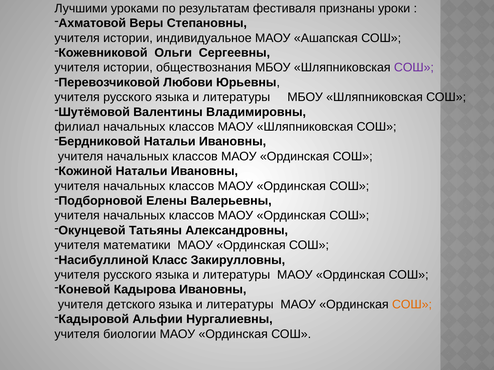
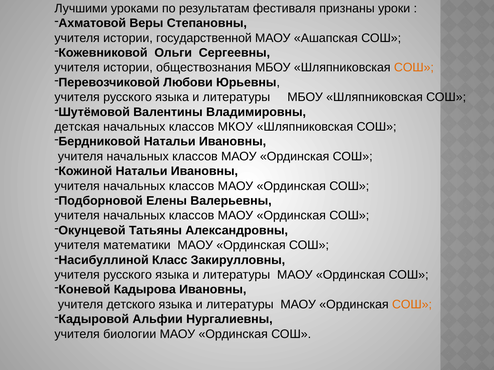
индивидуальное: индивидуальное -> государственной
СОШ at (414, 68) colour: purple -> orange
филиал: филиал -> детская
МАОУ at (236, 127): МАОУ -> МКОУ
